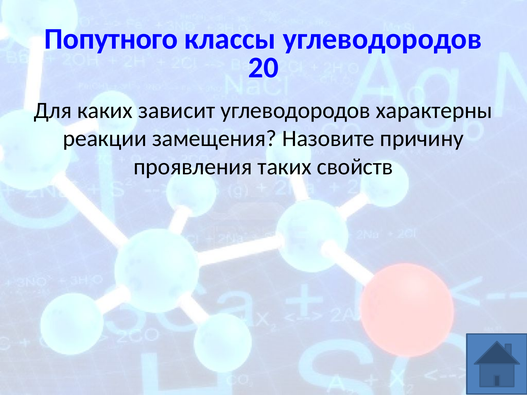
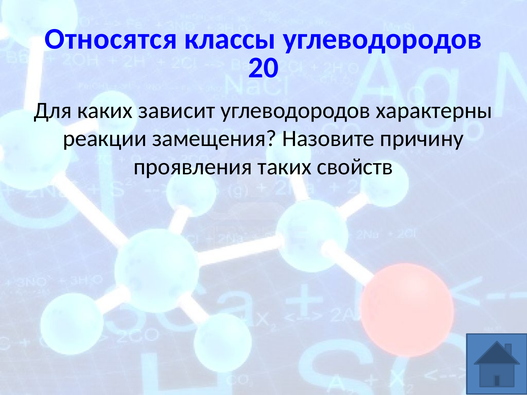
Попутного: Попутного -> Относятся
